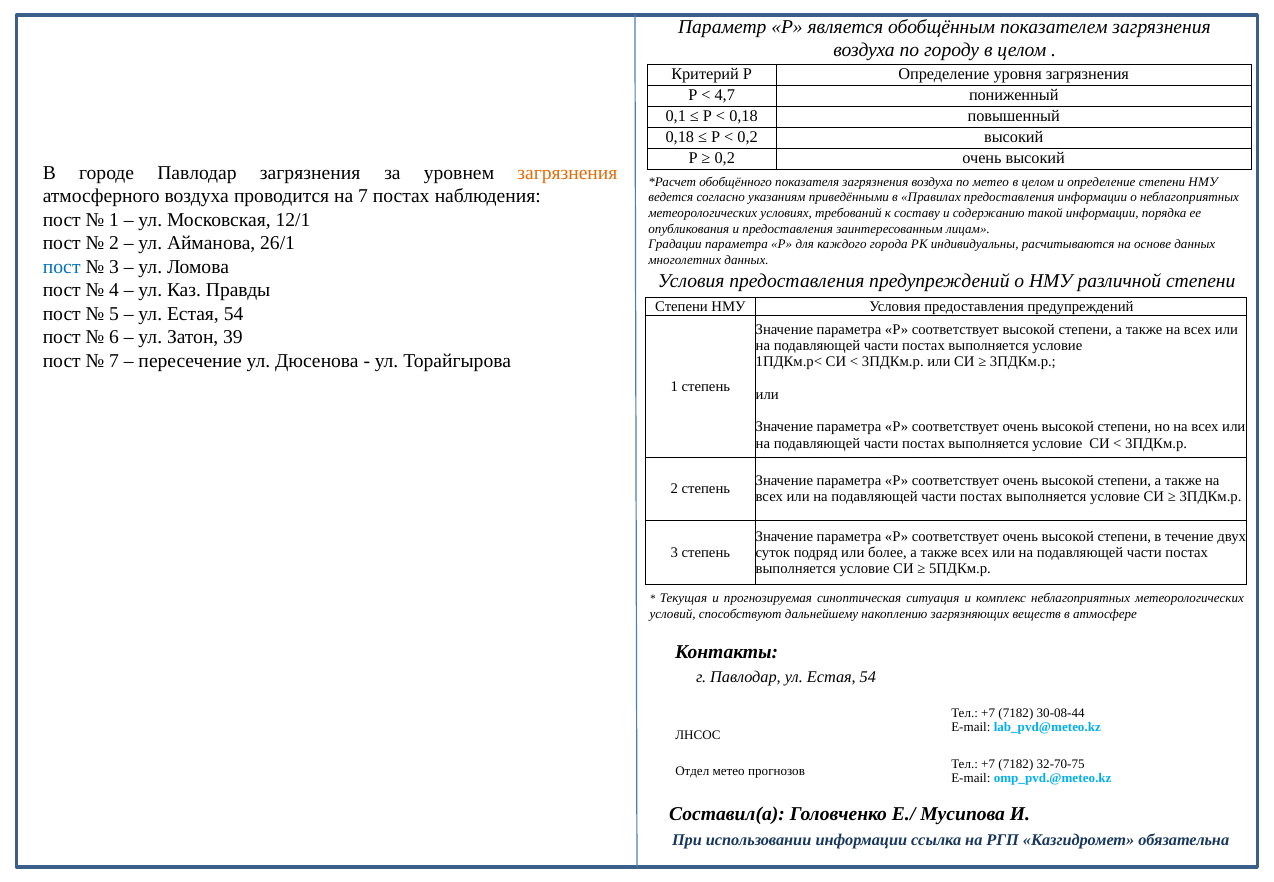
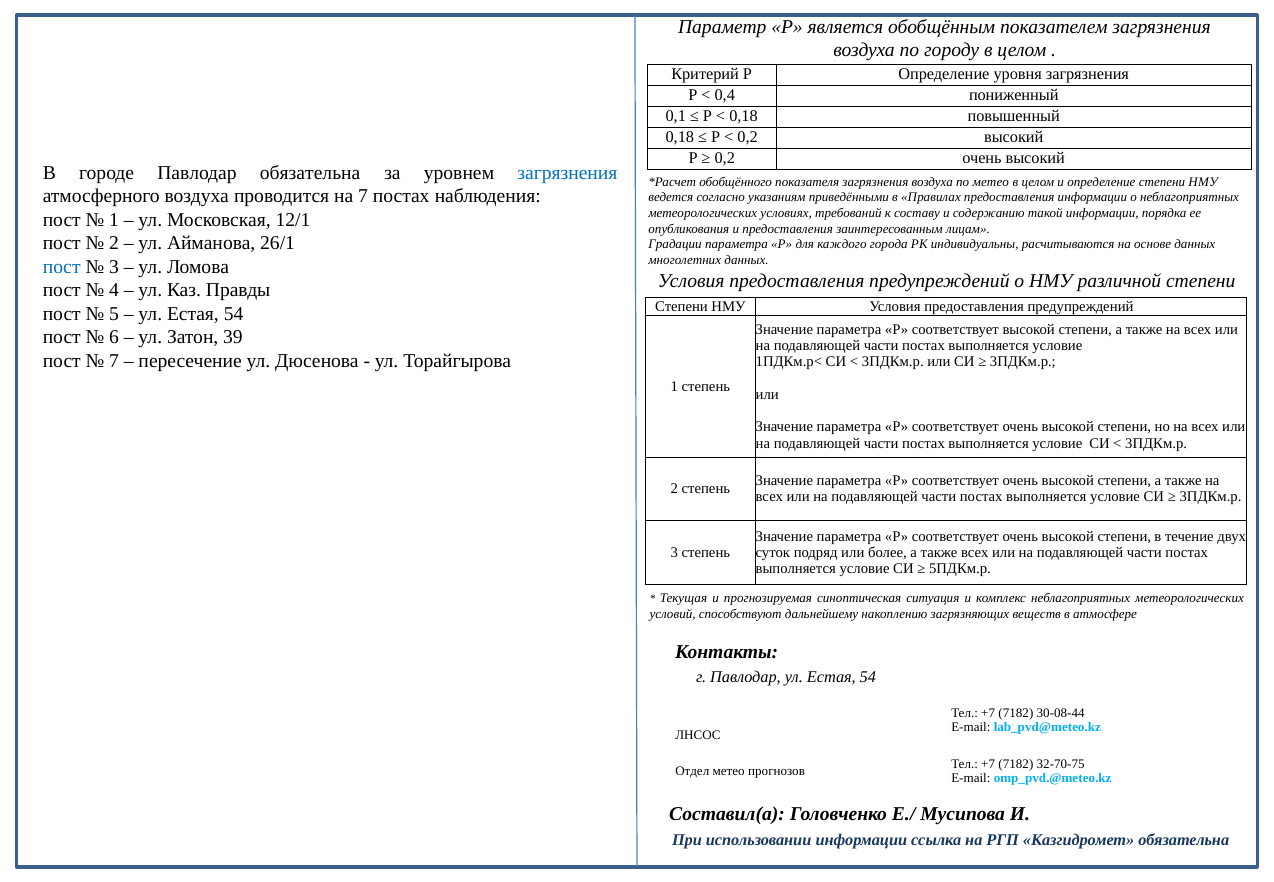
4,7: 4,7 -> 0,4
Павлодар загрязнения: загрязнения -> обязательна
загрязнения at (567, 173) colour: orange -> blue
